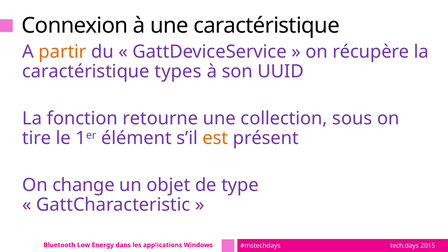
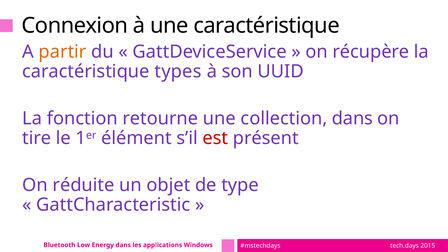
collection sous: sous -> dans
est colour: orange -> red
change: change -> réduite
